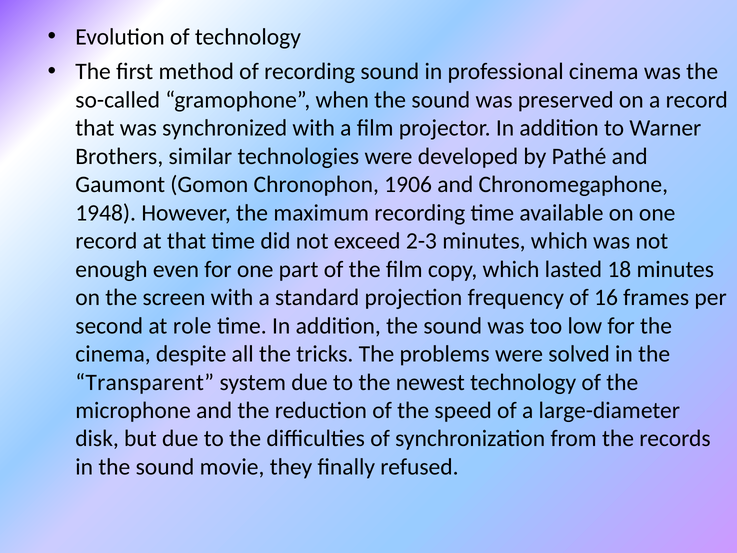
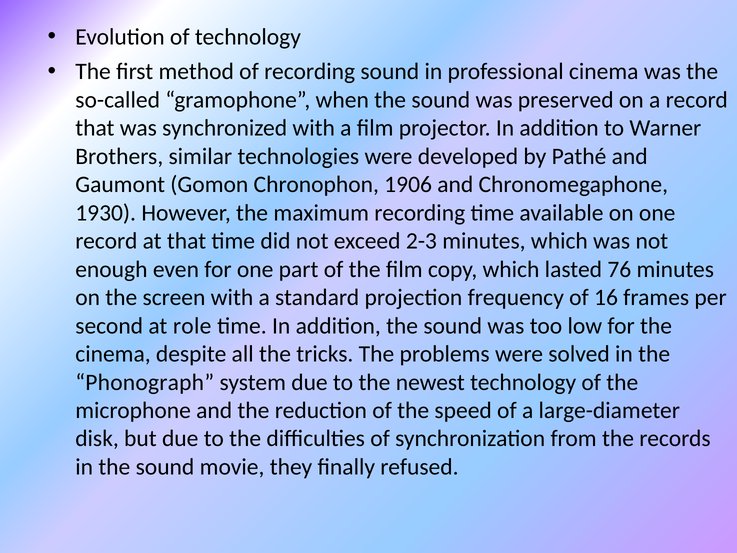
1948: 1948 -> 1930
18: 18 -> 76
Transparent: Transparent -> Phonograph
